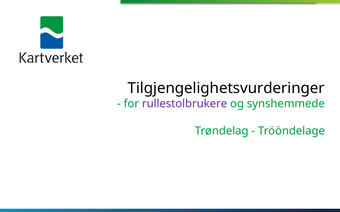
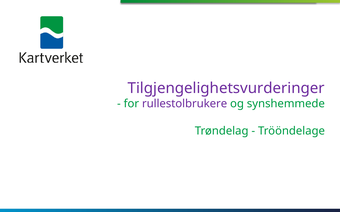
Tilgjengelighetsvurderinger colour: black -> purple
